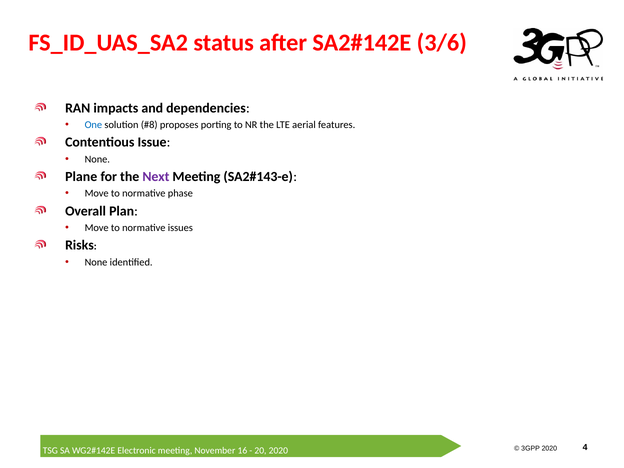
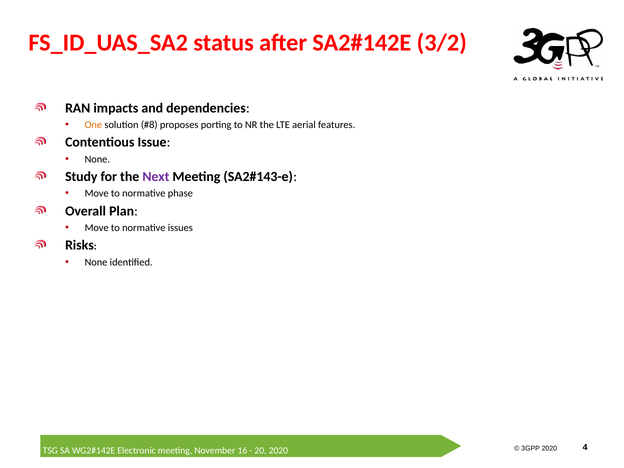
3/6: 3/6 -> 3/2
One colour: blue -> orange
Plane: Plane -> Study
